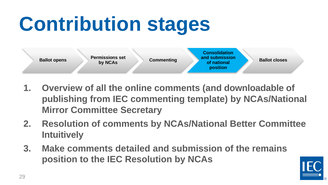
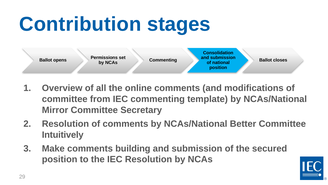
downloadable: downloadable -> modifications
publishing at (65, 99): publishing -> committee
detailed: detailed -> building
remains: remains -> secured
